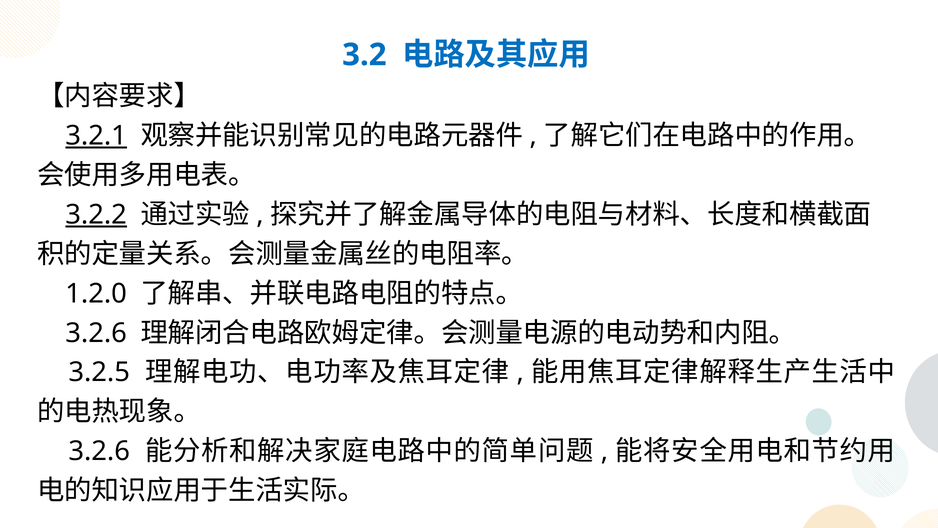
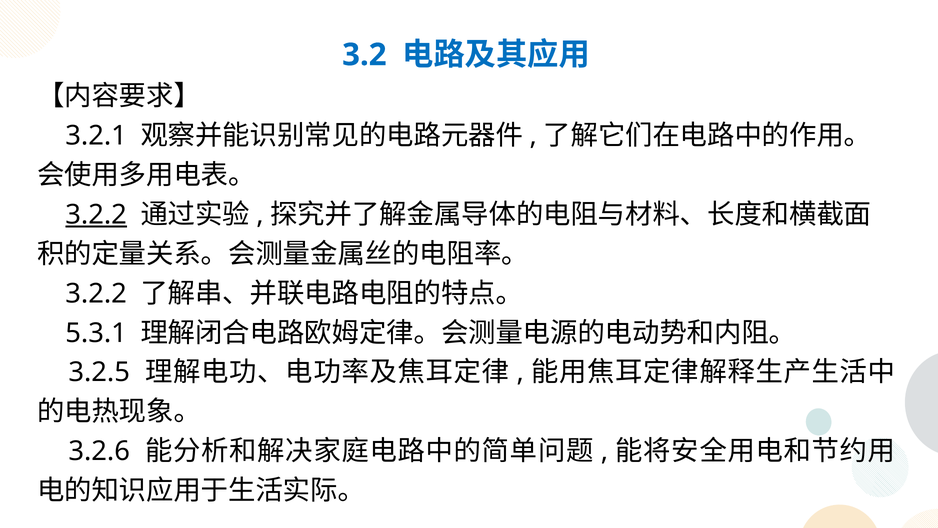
3.2.1 underline: present -> none
1.2.0 at (96, 293): 1.2.0 -> 3.2.2
3.2.6 at (96, 333): 3.2.6 -> 5.3.1
